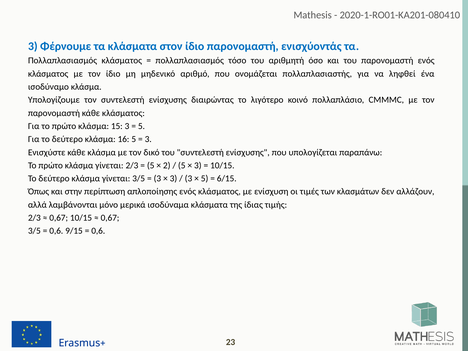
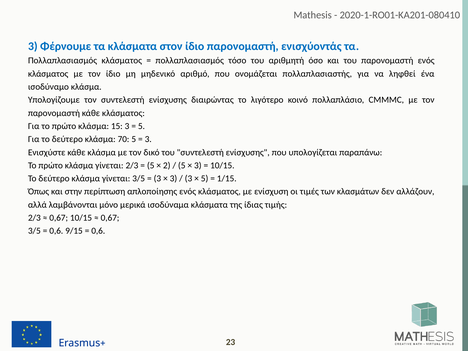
16: 16 -> 70
6/15: 6/15 -> 1/15
